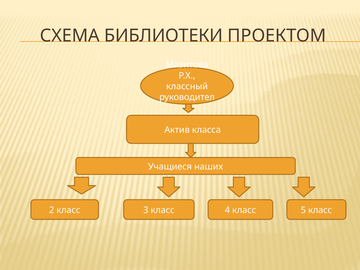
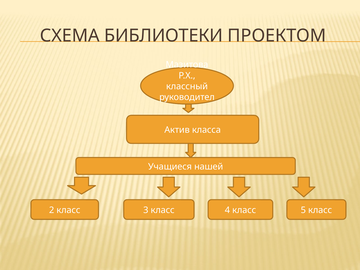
наших: наших -> нашей
